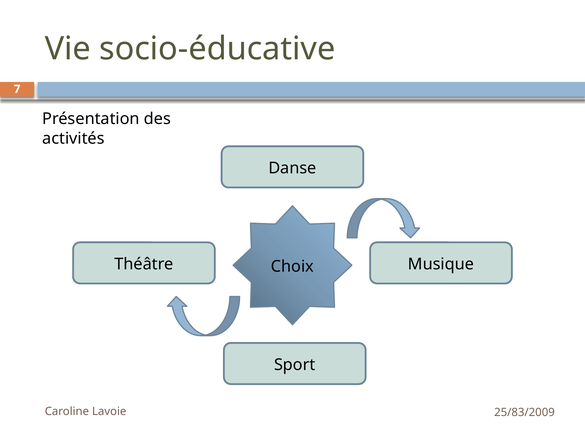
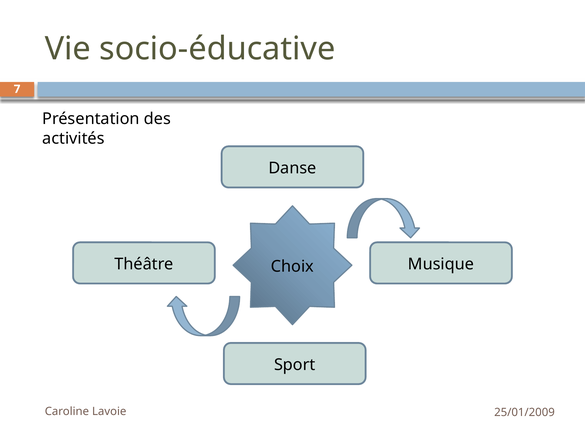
25/83/2009: 25/83/2009 -> 25/01/2009
